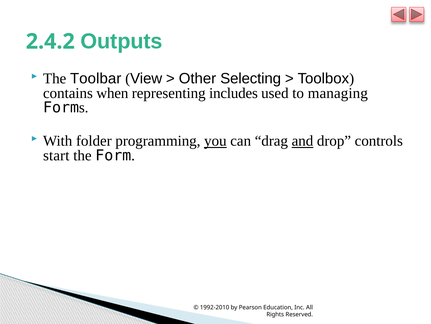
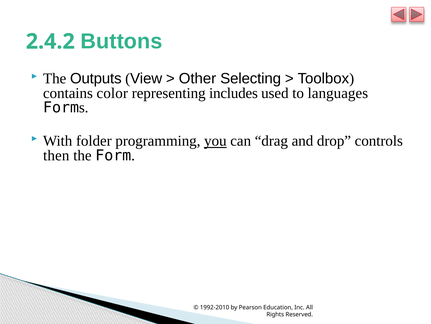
Outputs: Outputs -> Buttons
Toolbar: Toolbar -> Outputs
when: when -> color
managing: managing -> languages
and underline: present -> none
start: start -> then
